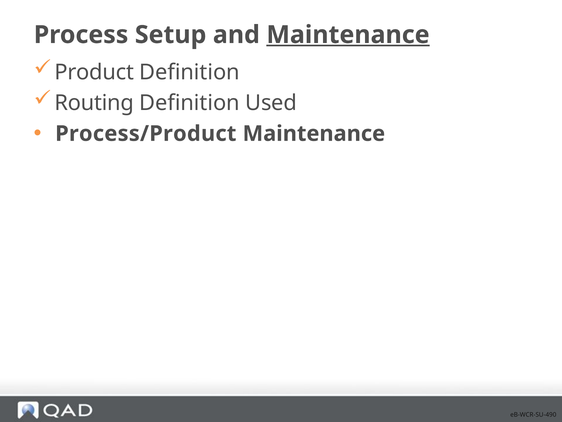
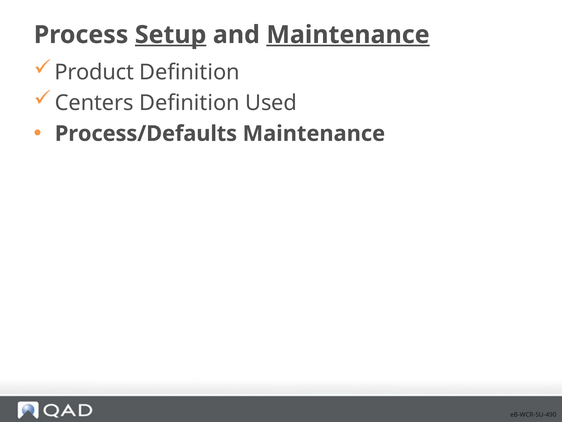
Setup underline: none -> present
Routing: Routing -> Centers
Process/Product: Process/Product -> Process/Defaults
